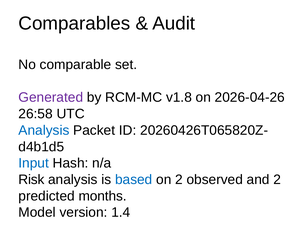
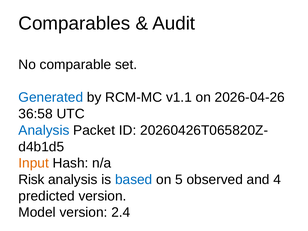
Generated colour: purple -> blue
v1.8: v1.8 -> v1.1
26:58: 26:58 -> 36:58
Input colour: blue -> orange
on 2: 2 -> 5
and 2: 2 -> 4
predicted months: months -> version
1.4: 1.4 -> 2.4
